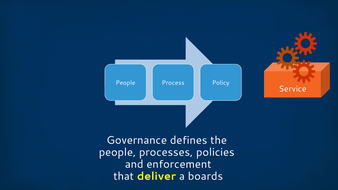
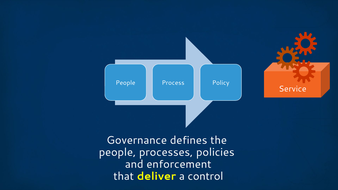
boards: boards -> control
